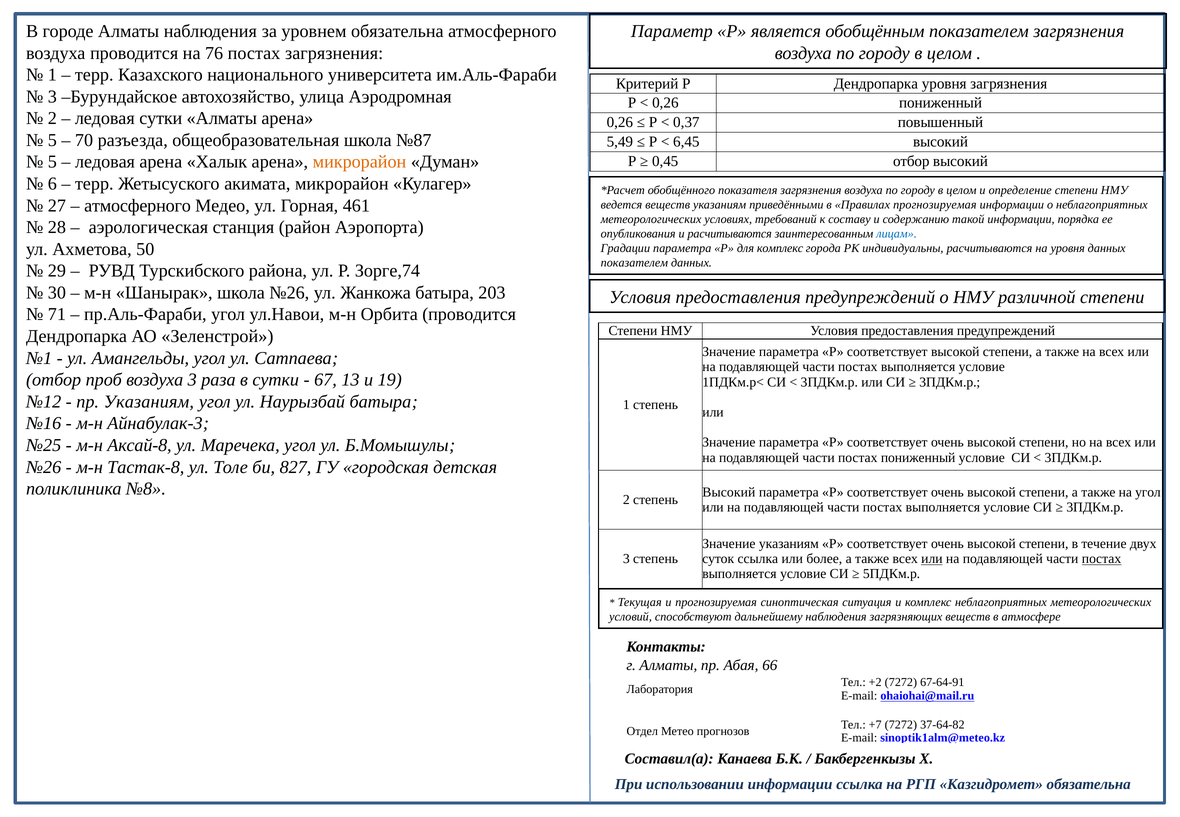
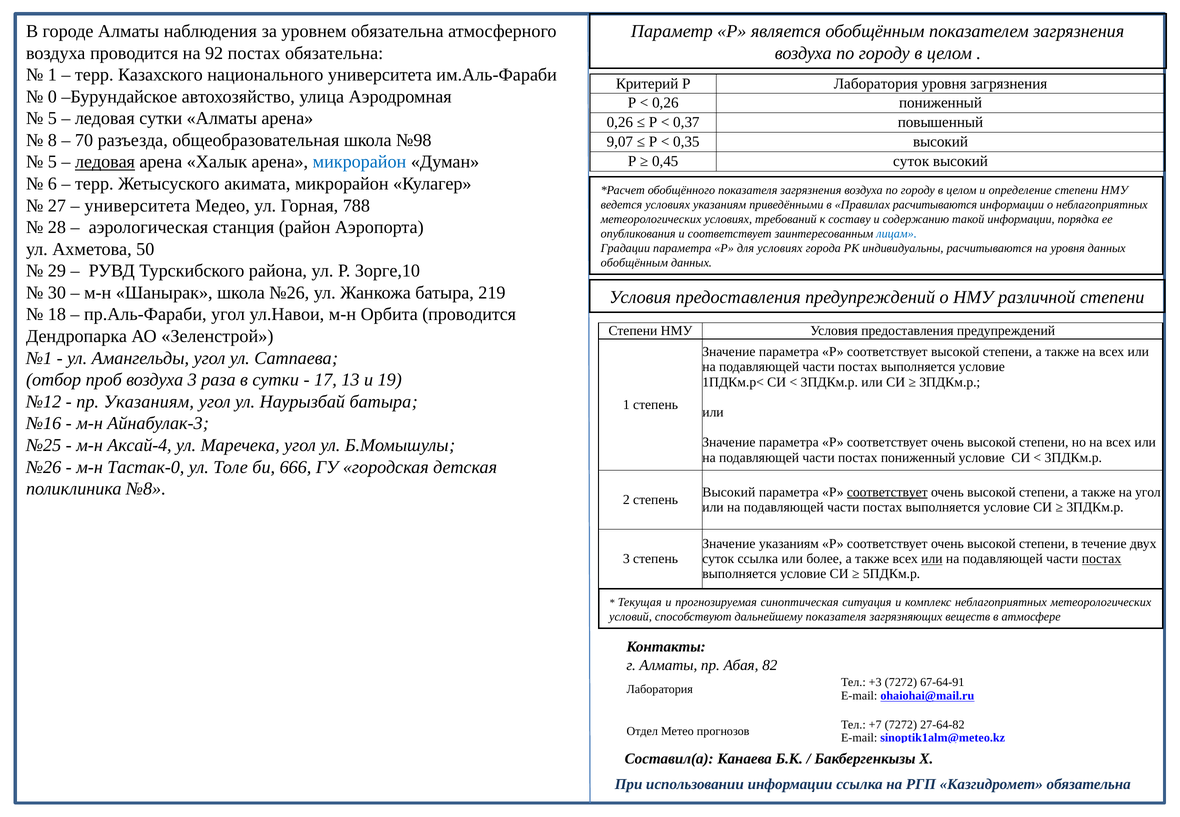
76: 76 -> 92
постах загрязнения: загрязнения -> обязательна
Р Дендропарка: Дендропарка -> Лаборатория
3 at (52, 97): 3 -> 0
2 at (52, 118): 2 -> 5
5 at (52, 140): 5 -> 8
№87: №87 -> №98
5,49: 5,49 -> 9,07
6,45: 6,45 -> 0,35
ледовая at (105, 162) underline: none -> present
микрорайон at (359, 162) colour: orange -> blue
0,45 отбор: отбор -> суток
атмосферного at (138, 206): атмосферного -> университета
461: 461 -> 788
ведется веществ: веществ -> условиях
Правилах прогнозируемая: прогнозируемая -> расчитываются
и расчитываются: расчитываются -> соответствует
для комплекс: комплекс -> условиях
показателем at (634, 263): показателем -> обобщённым
Зорге,74: Зорге,74 -> Зорге,10
203: 203 -> 219
71: 71 -> 18
67: 67 -> 17
Аксай-8: Аксай-8 -> Аксай-4
Тастак-8: Тастак-8 -> Тастак-0
827: 827 -> 666
соответствует at (887, 492) underline: none -> present
дальнейшему наблюдения: наблюдения -> показателя
66: 66 -> 82
+2: +2 -> +3
37-64-82: 37-64-82 -> 27-64-82
